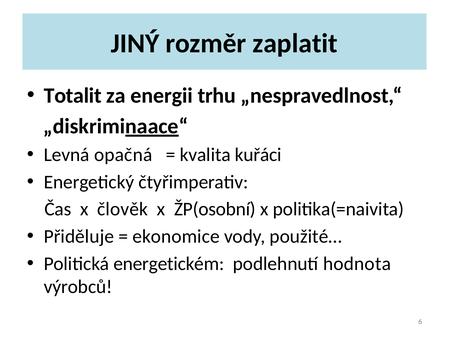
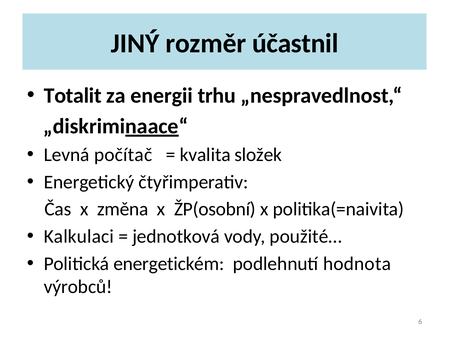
zaplatit: zaplatit -> účastnil
opačná: opačná -> počítač
kuřáci: kuřáci -> složek
člověk: člověk -> změna
Přiděluje: Přiděluje -> Kalkulaci
ekonomice: ekonomice -> jednotková
